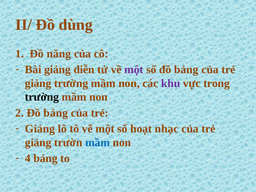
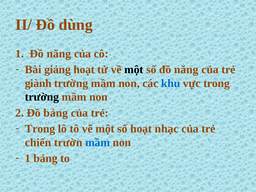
giảng diễn: diễn -> hoạt
một at (134, 70) colour: purple -> black
số đồ bảng: bảng -> năng
giảng at (38, 83): giảng -> giành
khu colour: purple -> blue
Giảng at (40, 129): Giảng -> Trong
giảng at (38, 142): giảng -> chiến
4 at (28, 158): 4 -> 1
